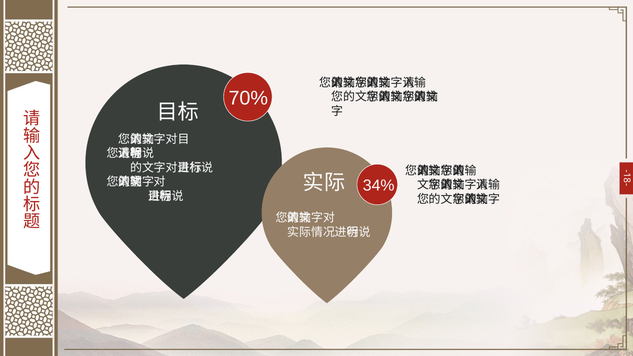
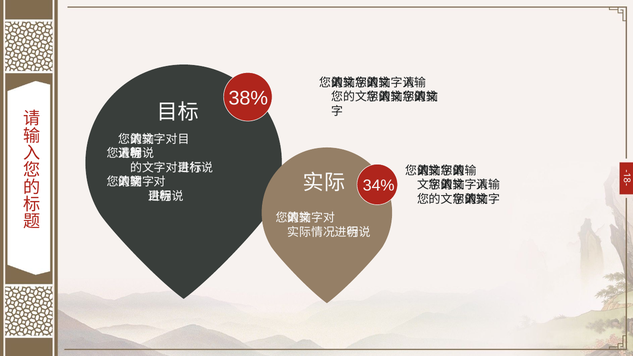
70%: 70% -> 38%
